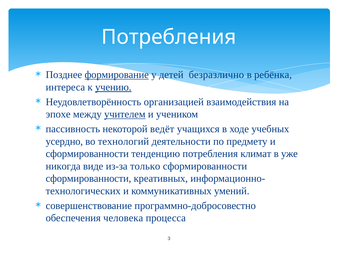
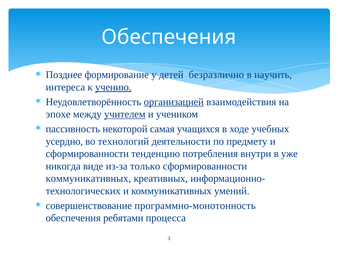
Потребления at (169, 37): Потребления -> Обеспечения
формирование underline: present -> none
ребёнка: ребёнка -> научить
организацией underline: none -> present
ведёт: ведёт -> самая
климат: климат -> внутри
сформированности at (88, 178): сформированности -> коммуникативных
программно-добросовестно: программно-добросовестно -> программно-монотонность
человека: человека -> ребятами
